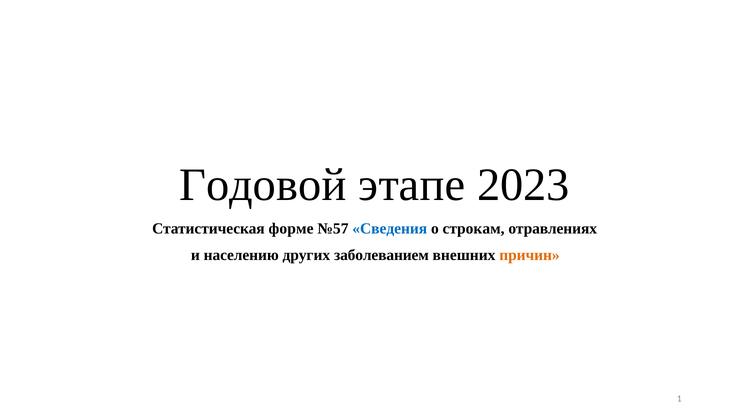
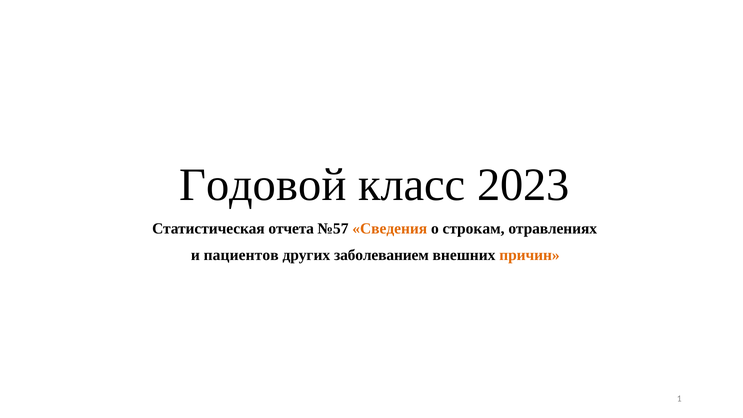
этапе: этапе -> класс
форме: форме -> отчета
Сведения colour: blue -> orange
населению: населению -> пациентов
